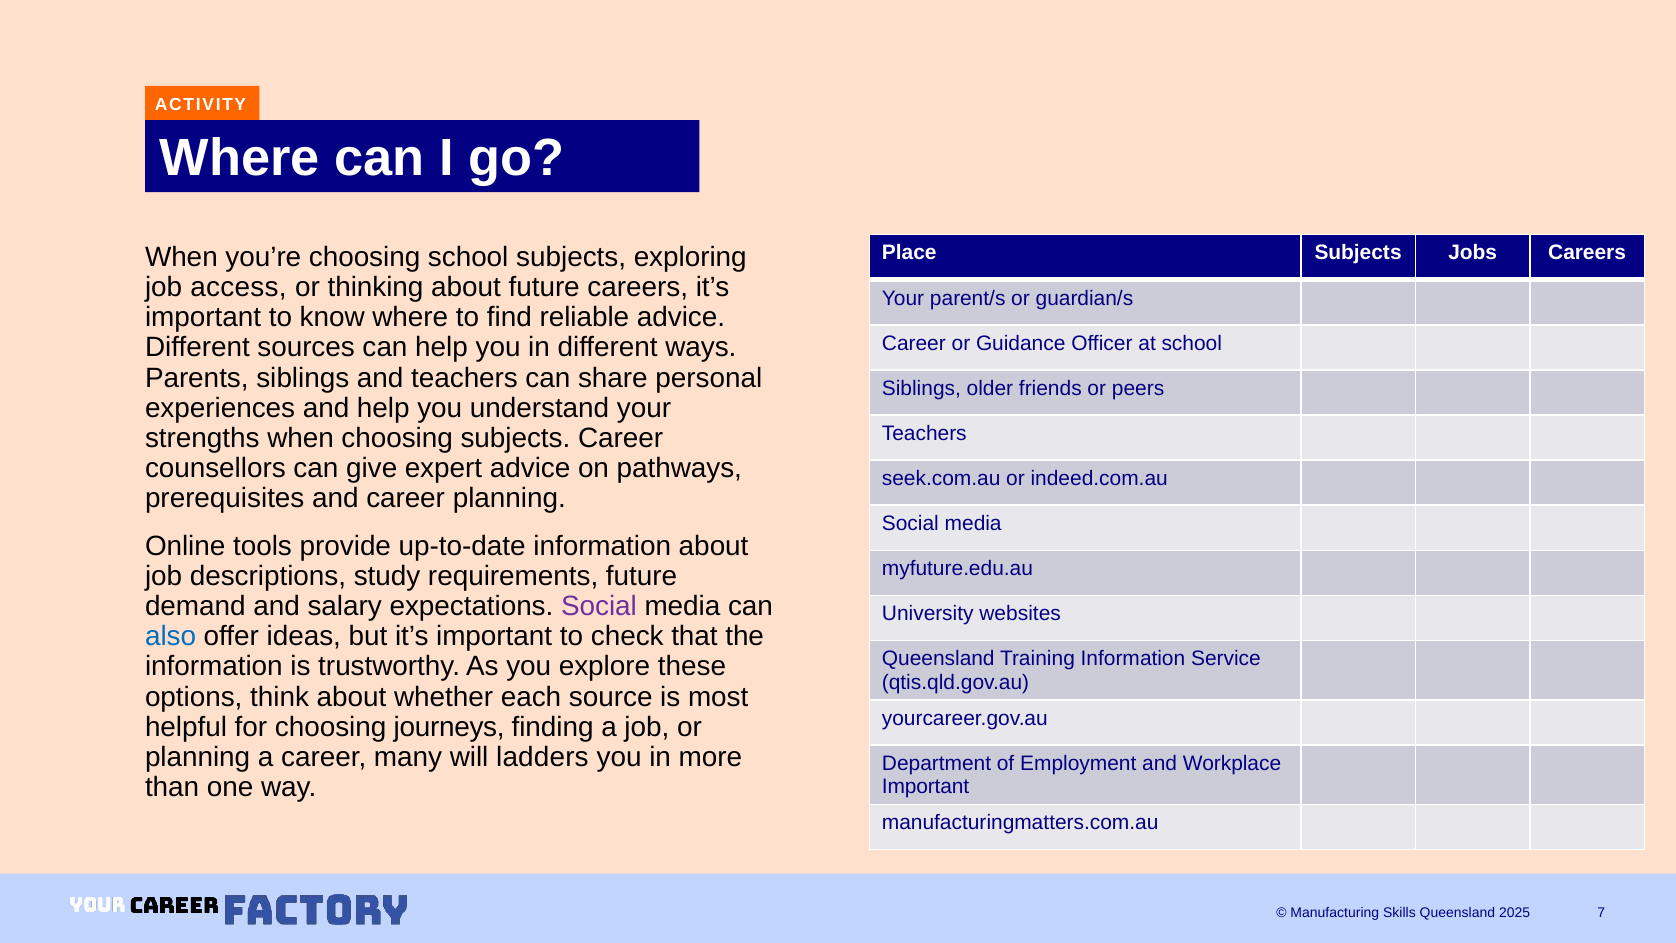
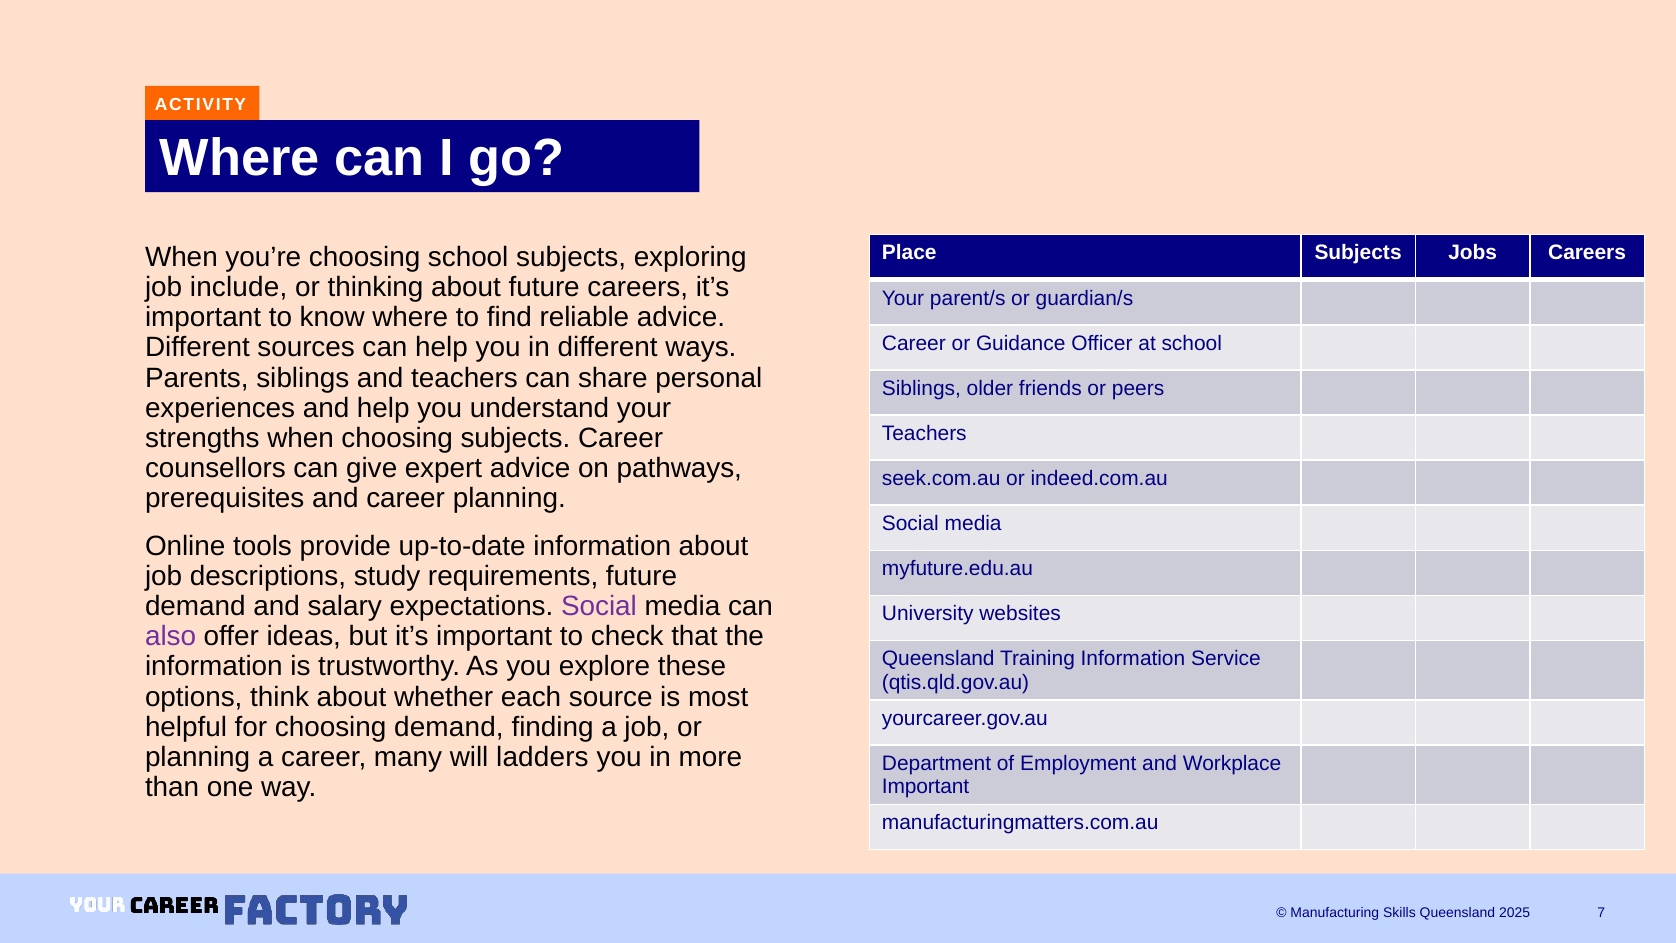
access: access -> include
also colour: blue -> purple
choosing journeys: journeys -> demand
